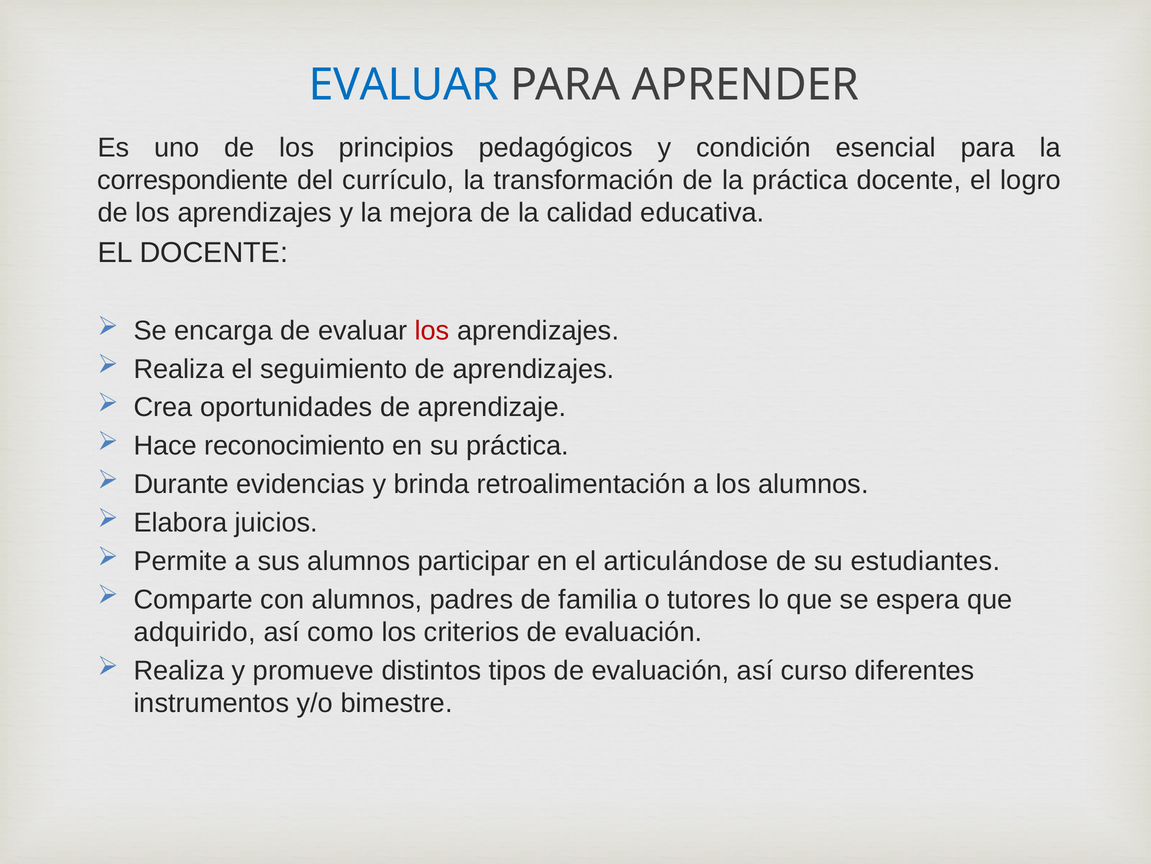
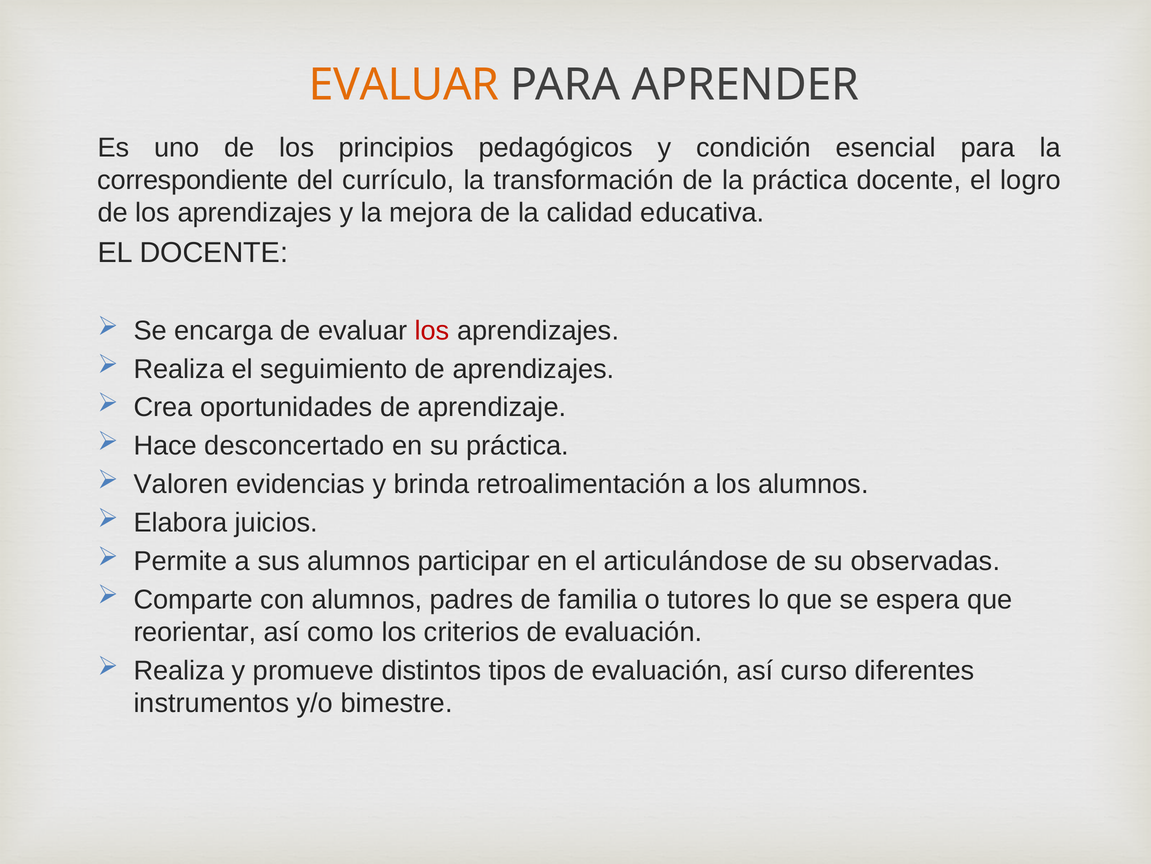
EVALUAR at (404, 85) colour: blue -> orange
reconocimiento: reconocimiento -> desconcertado
Durante: Durante -> Valoren
estudiantes: estudiantes -> observadas
adquirido: adquirido -> reorientar
